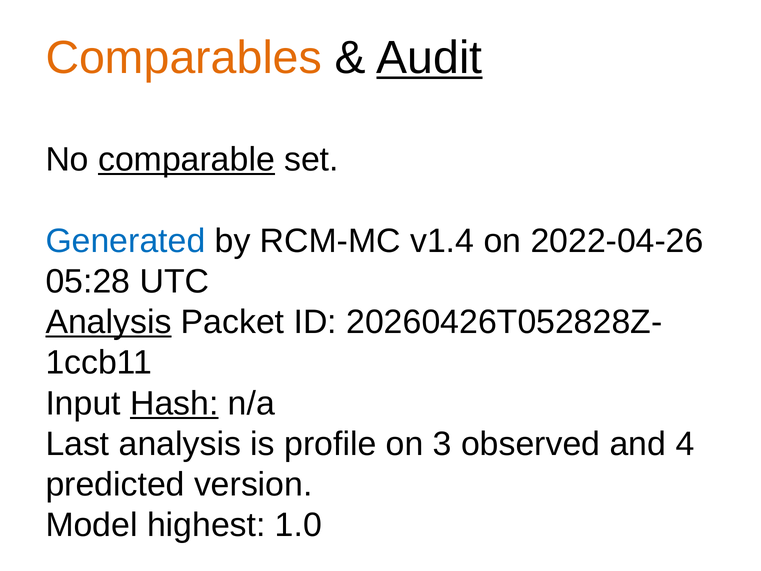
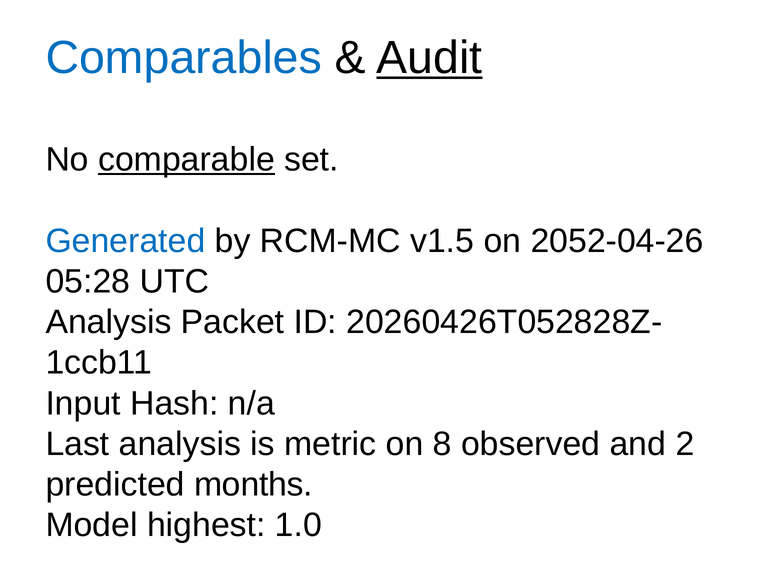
Comparables colour: orange -> blue
v1.4: v1.4 -> v1.5
2022-04-26: 2022-04-26 -> 2052-04-26
Analysis at (108, 322) underline: present -> none
Hash underline: present -> none
profile: profile -> metric
3: 3 -> 8
4: 4 -> 2
version: version -> months
